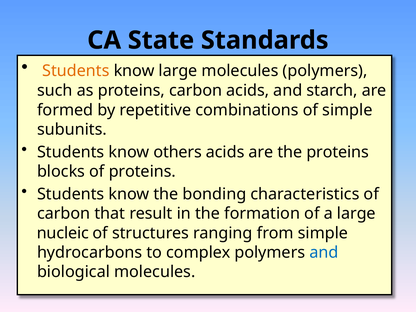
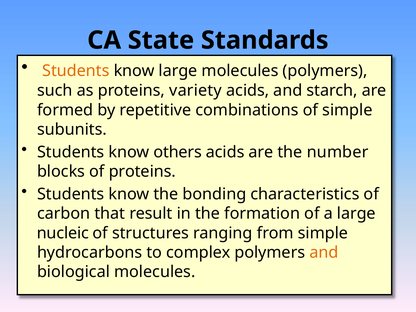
proteins carbon: carbon -> variety
the proteins: proteins -> number
and at (324, 252) colour: blue -> orange
